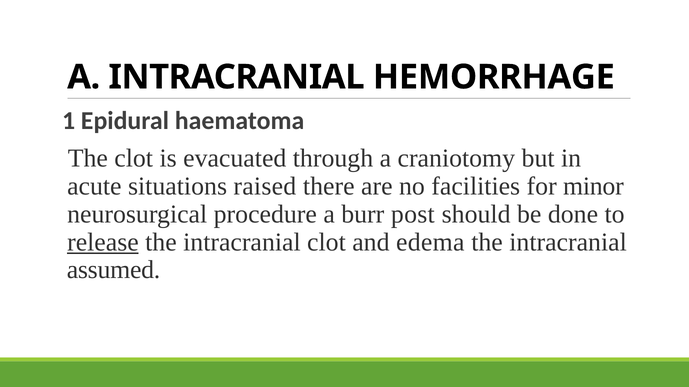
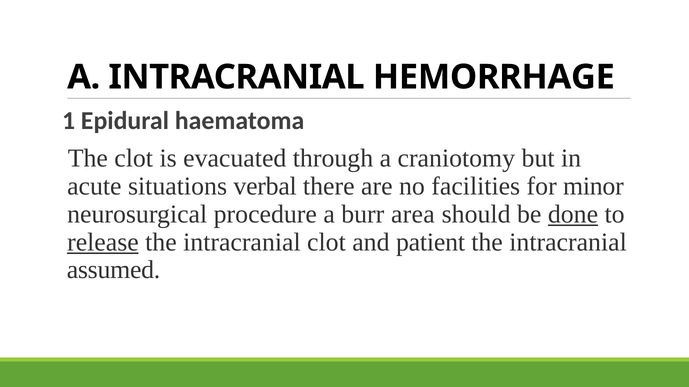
raised: raised -> verbal
post: post -> area
done underline: none -> present
edema: edema -> patient
